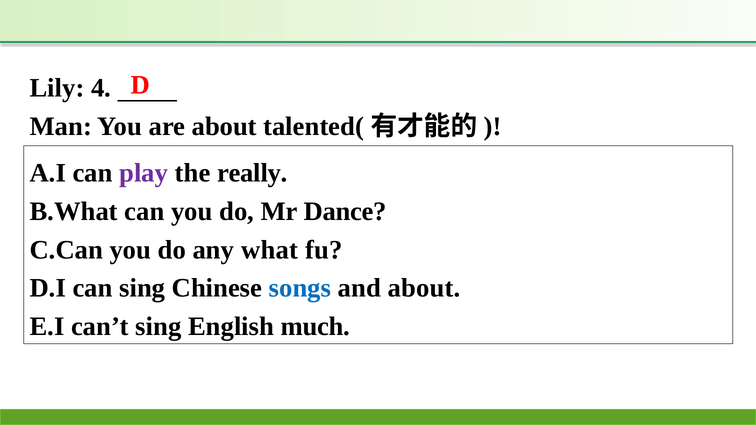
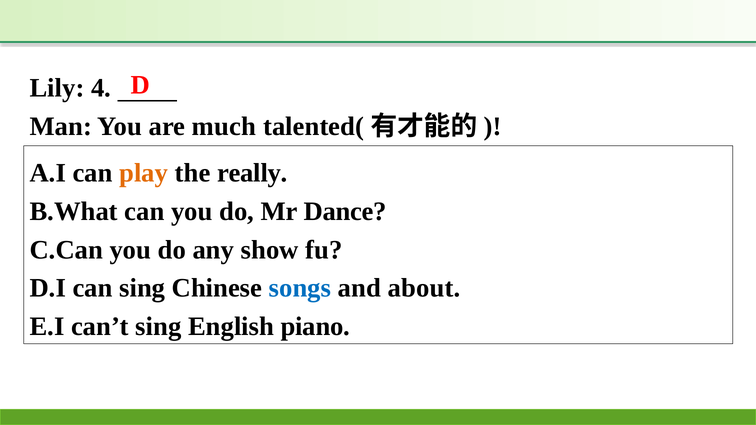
are about: about -> much
play colour: purple -> orange
what: what -> show
much: much -> piano
